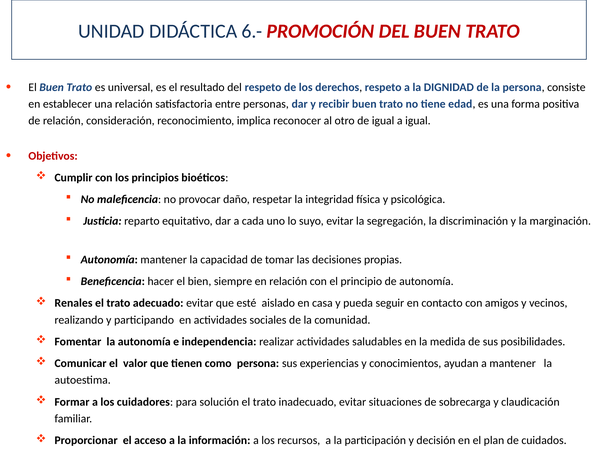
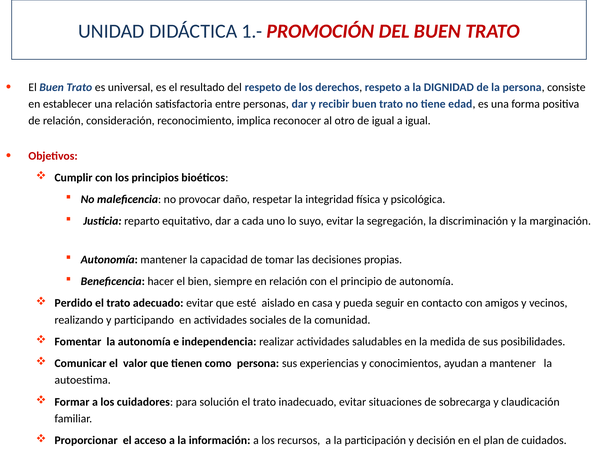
6.-: 6.- -> 1.-
Renales: Renales -> Perdido
